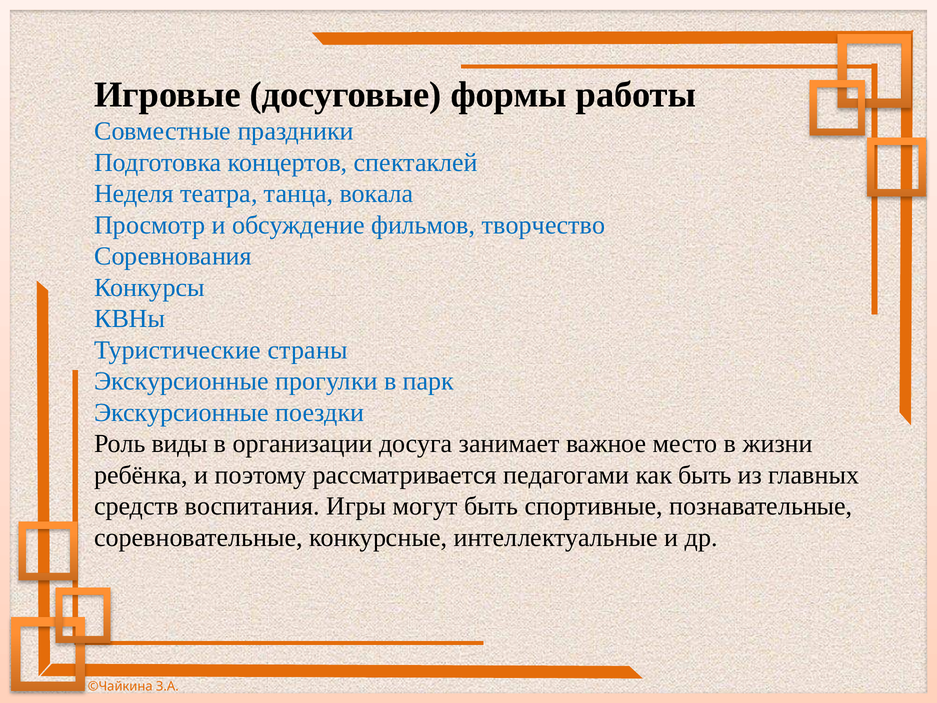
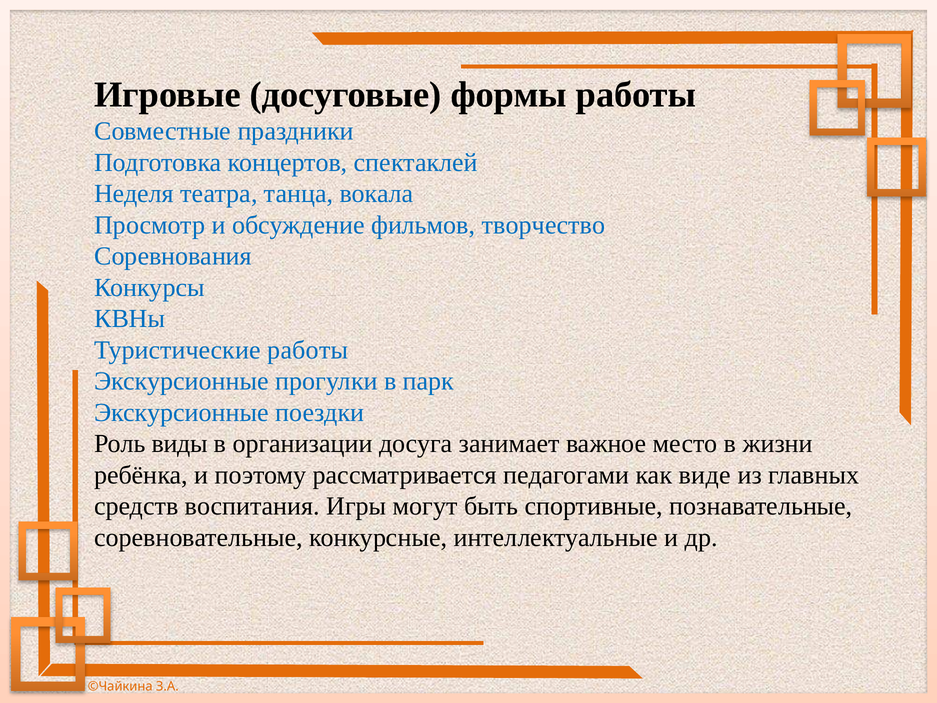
Туристические страны: страны -> работы
как быть: быть -> виде
